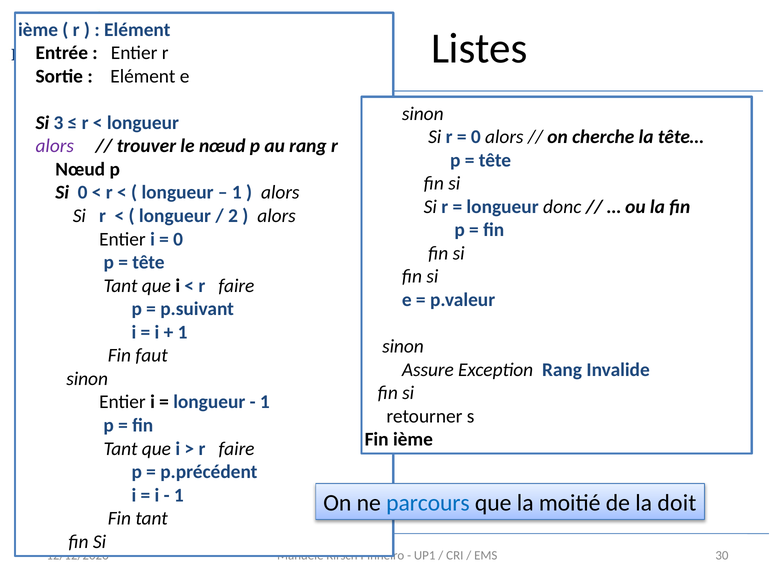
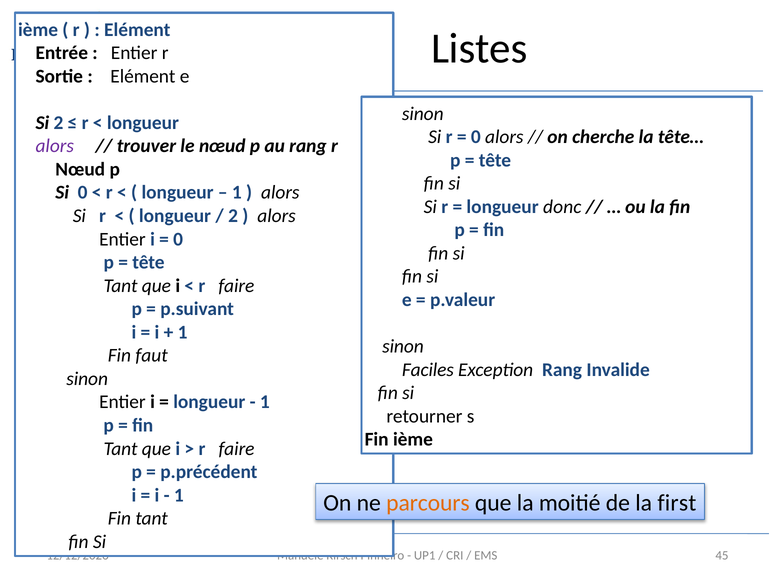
Si 3: 3 -> 2
Assure: Assure -> Faciles
parcours colour: blue -> orange
doit: doit -> first
30: 30 -> 45
